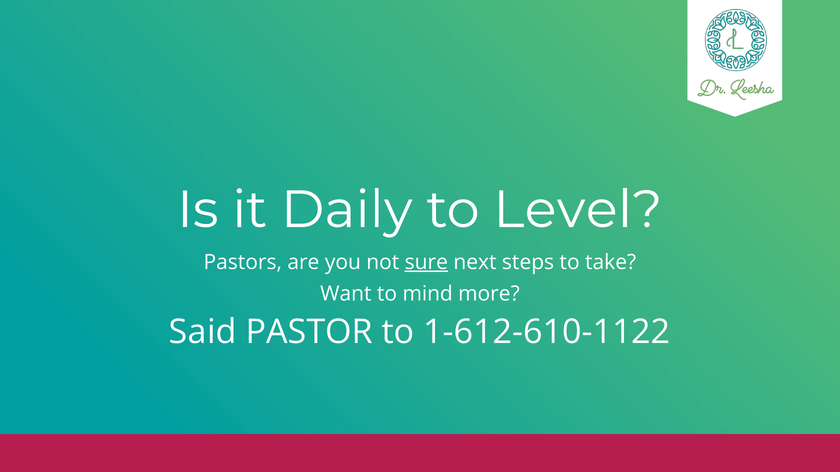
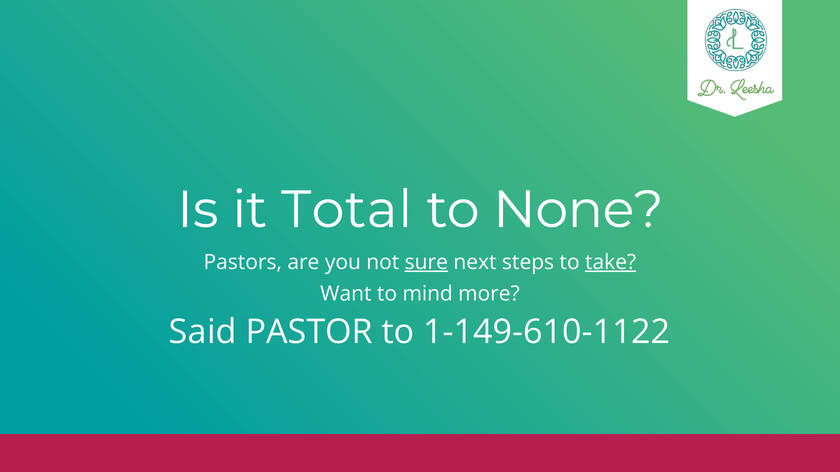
Daily: Daily -> Total
Level: Level -> None
take underline: none -> present
1-612-610-1122: 1-612-610-1122 -> 1-149-610-1122
